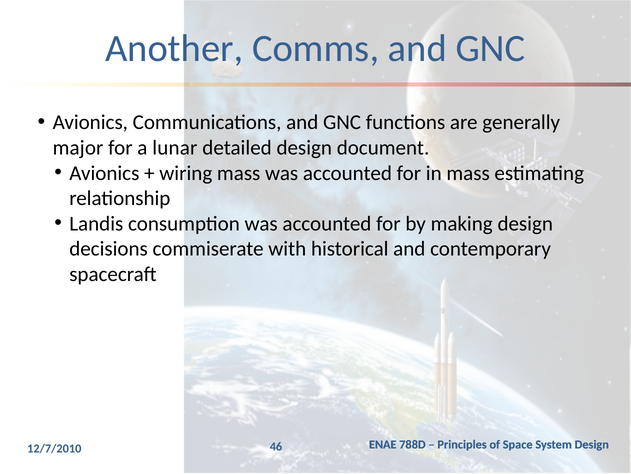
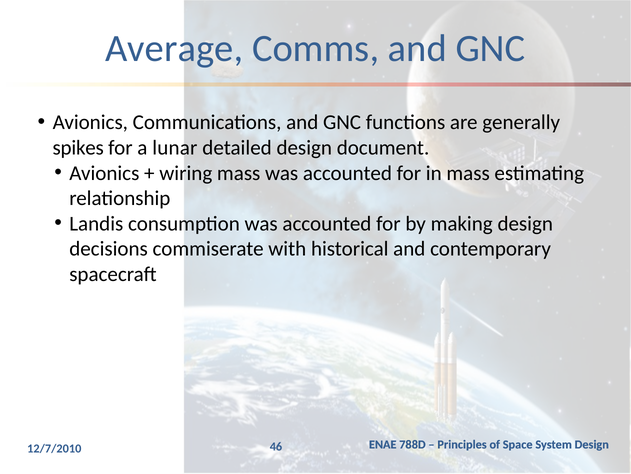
Another: Another -> Average
major: major -> spikes
